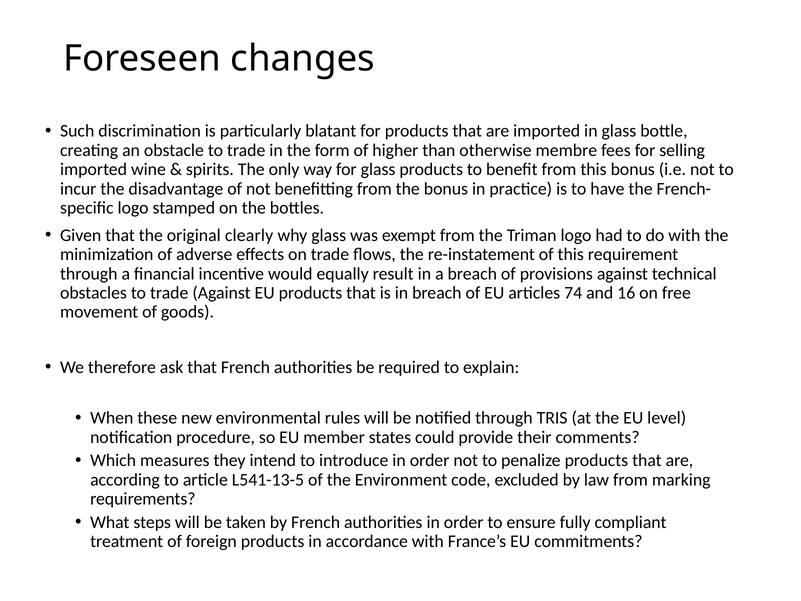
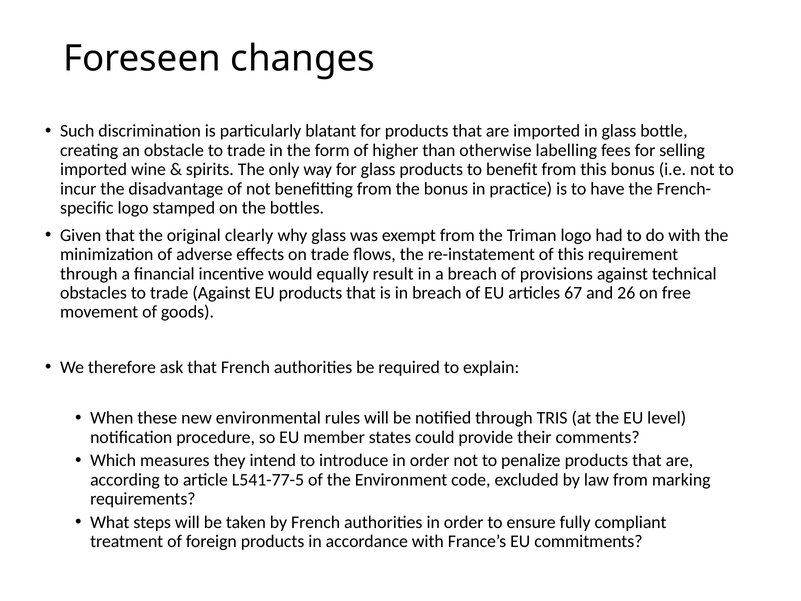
membre: membre -> labelling
74: 74 -> 67
16: 16 -> 26
L541-13-5: L541-13-5 -> L541-77-5
